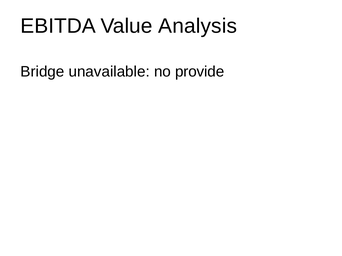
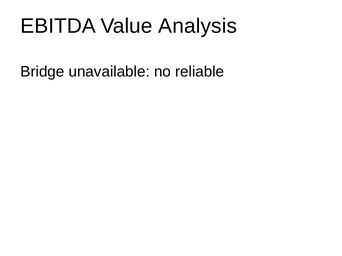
provide: provide -> reliable
